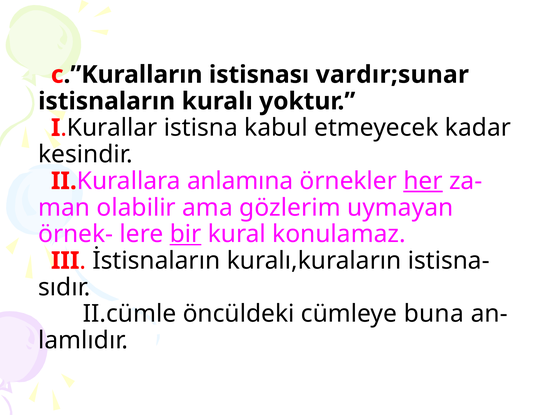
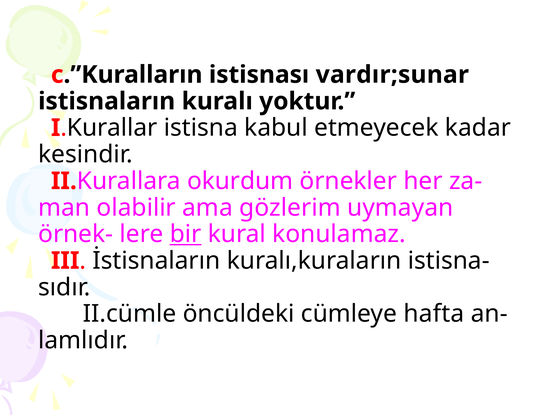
anlamına: anlamına -> okurdum
her underline: present -> none
buna: buna -> hafta
